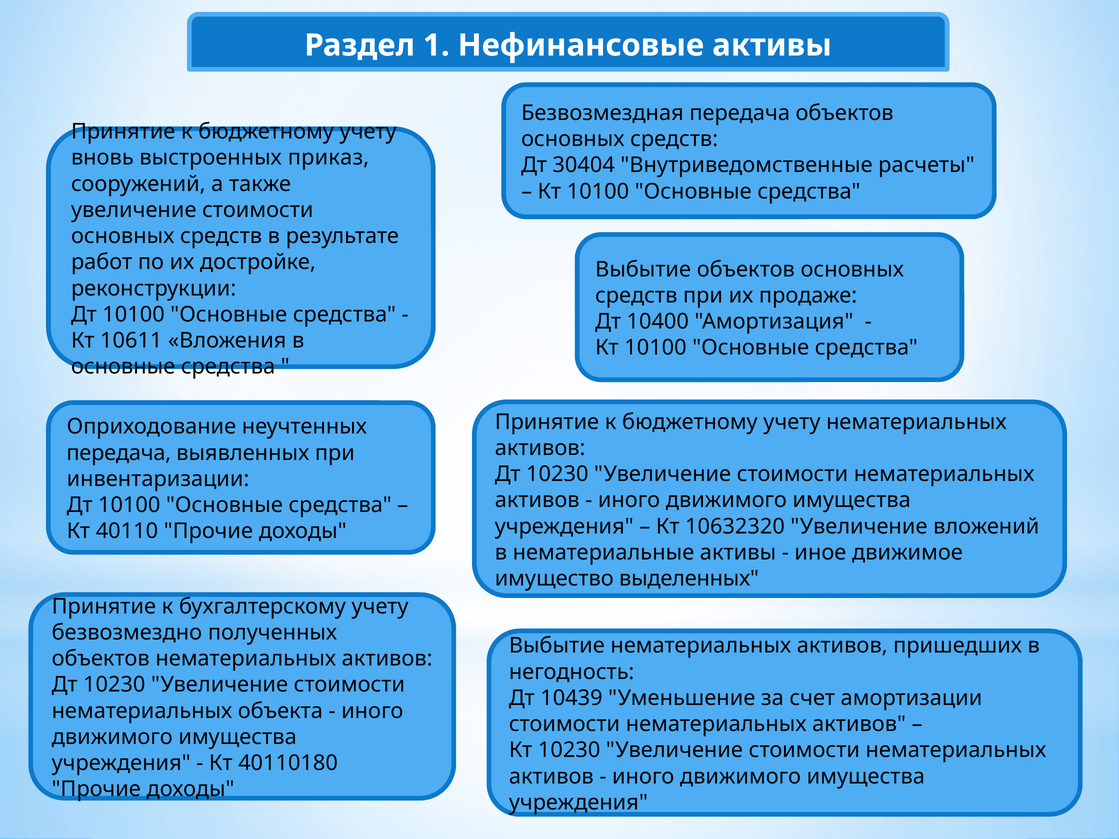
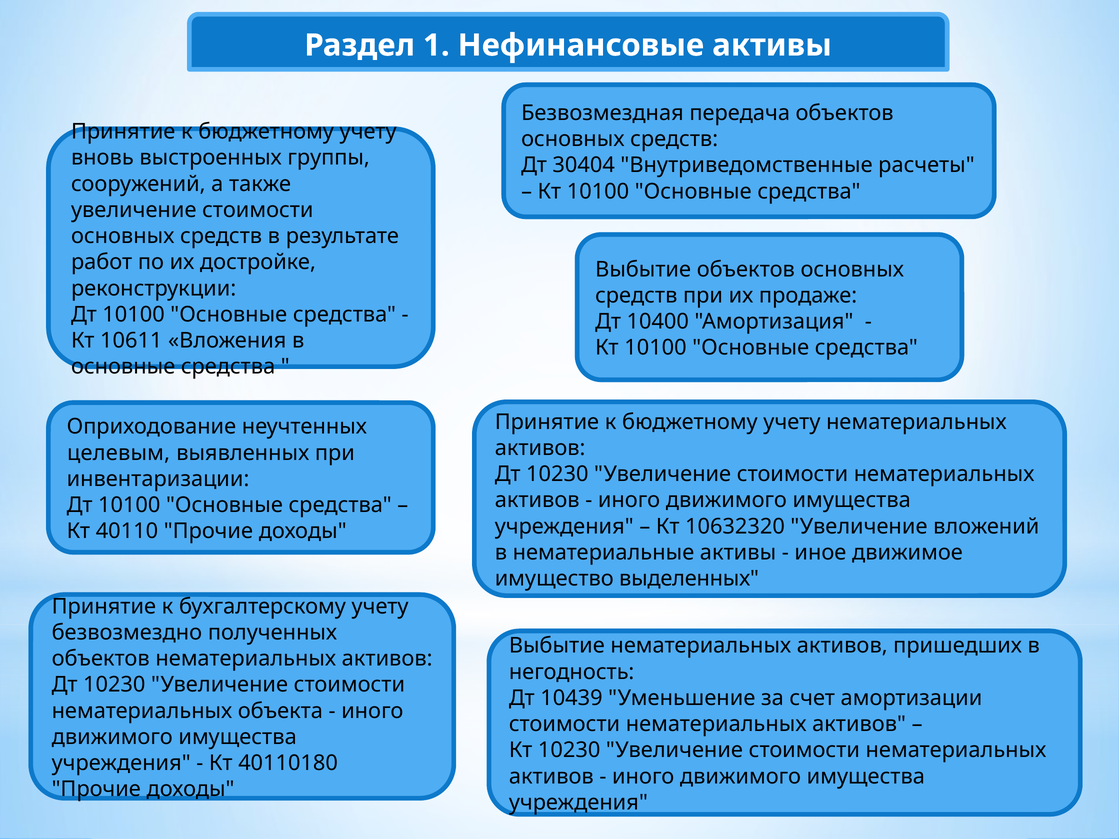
приказ: приказ -> группы
передача at (119, 453): передача -> целевым
